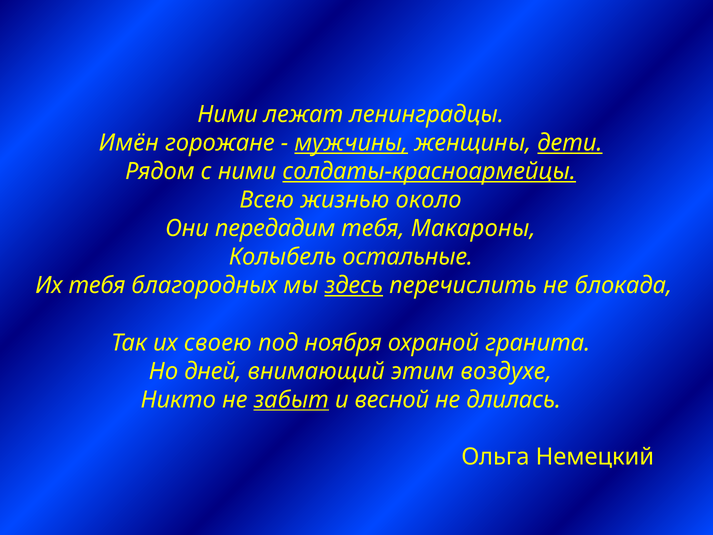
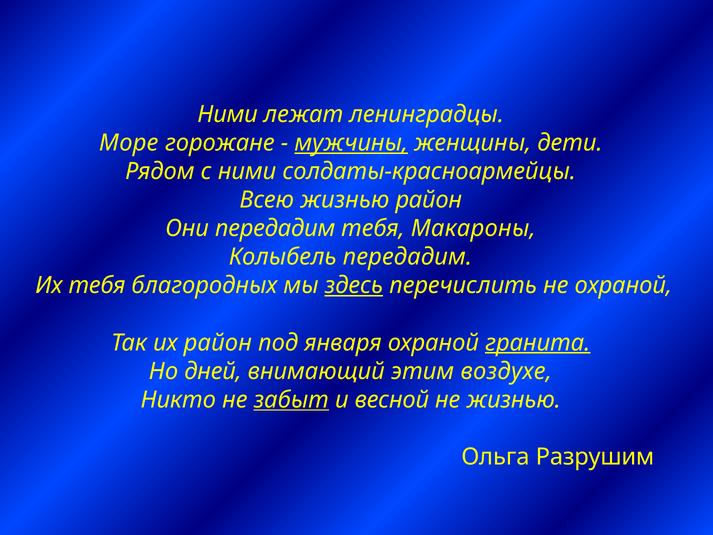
Имён: Имён -> Море
дети underline: present -> none
солдаты-красноармейцы underline: present -> none
жизнью около: около -> район
Колыбель остальные: остальные -> передадим
не блокада: блокада -> охраной
их своею: своею -> район
ноября: ноября -> января
гранита underline: none -> present
не длилась: длилась -> жизнью
Немецкий: Немецкий -> Разрушим
